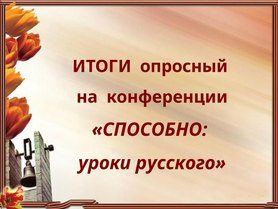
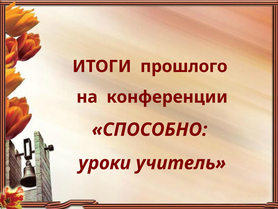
опросный: опросный -> прошлого
русского: русского -> учитель
